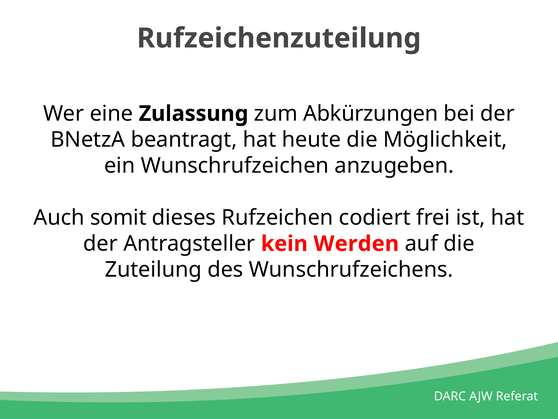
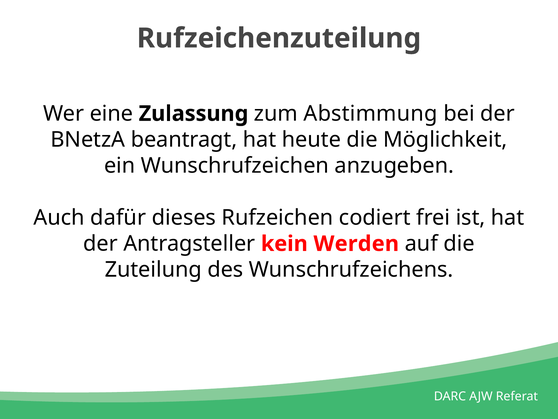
Abkürzungen: Abkürzungen -> Abstimmung
somit: somit -> dafür
